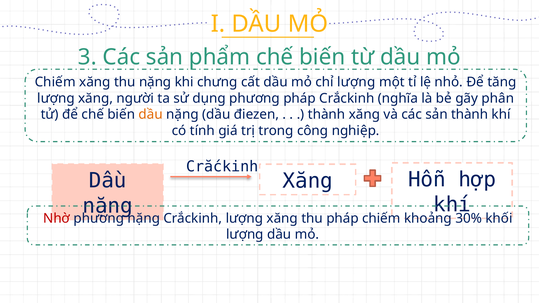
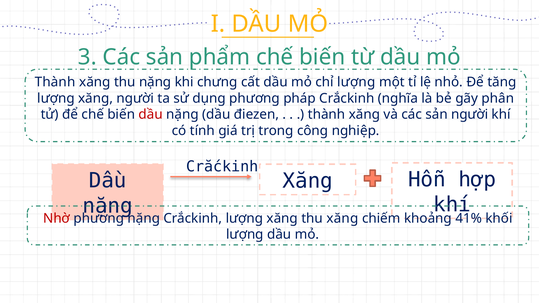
Chiếm at (55, 82): Chiếm -> Thành
dầu at (151, 115) colour: orange -> red
sản thành: thành -> người
thu pháp: pháp -> xăng
30%: 30% -> 41%
